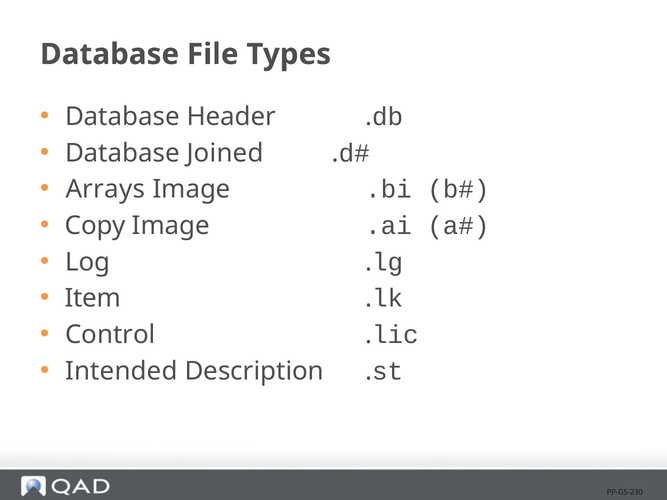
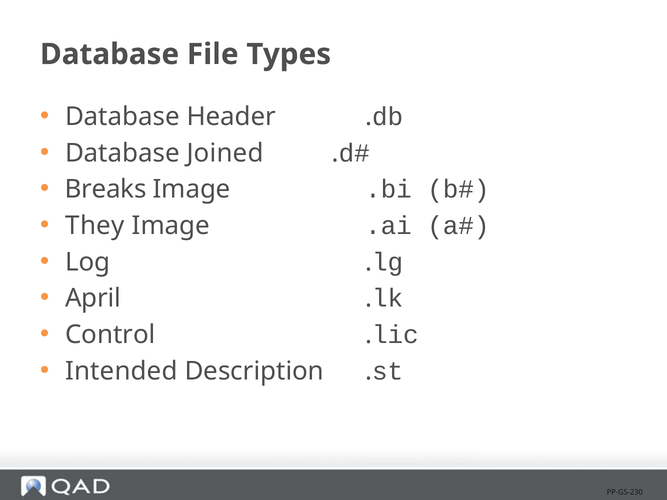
Arrays: Arrays -> Breaks
Copy: Copy -> They
Item: Item -> April
